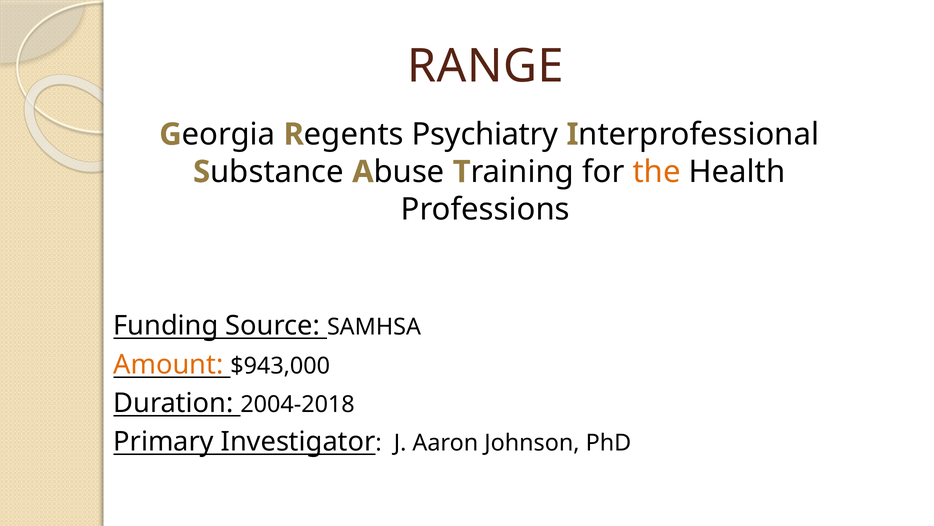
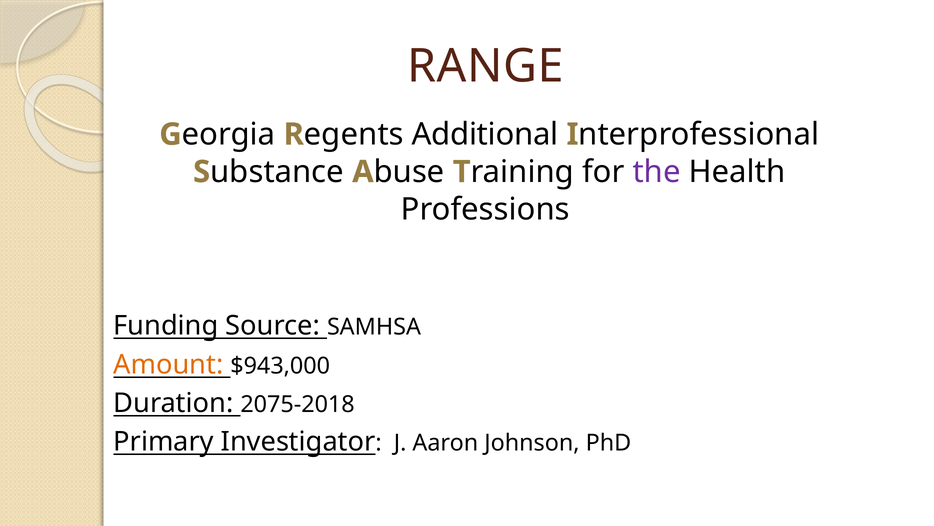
Psychiatry: Psychiatry -> Additional
the colour: orange -> purple
2004-2018: 2004-2018 -> 2075-2018
